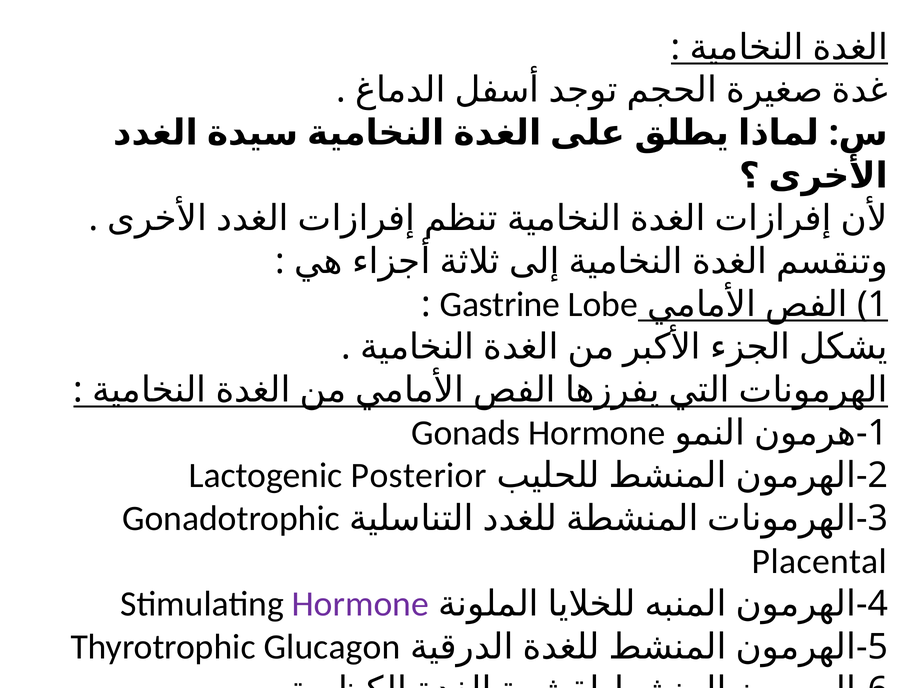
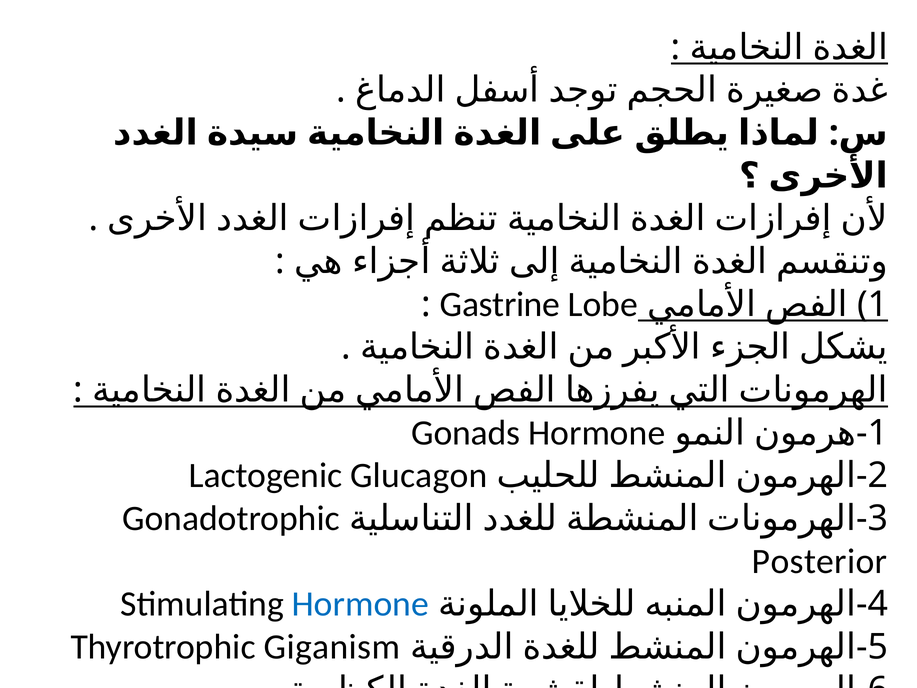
Posterior: Posterior -> Glucagon
Placental: Placental -> Posterior
Hormone at (360, 604) colour: purple -> blue
Glucagon: Glucagon -> Giganism
